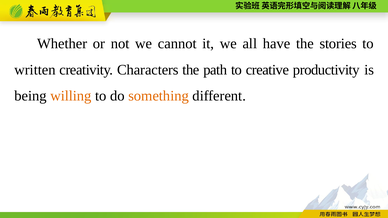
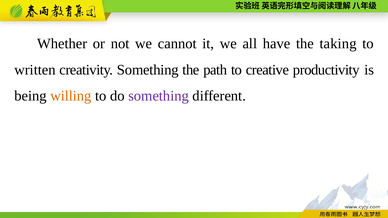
stories: stories -> taking
creativity Characters: Characters -> Something
something at (159, 96) colour: orange -> purple
